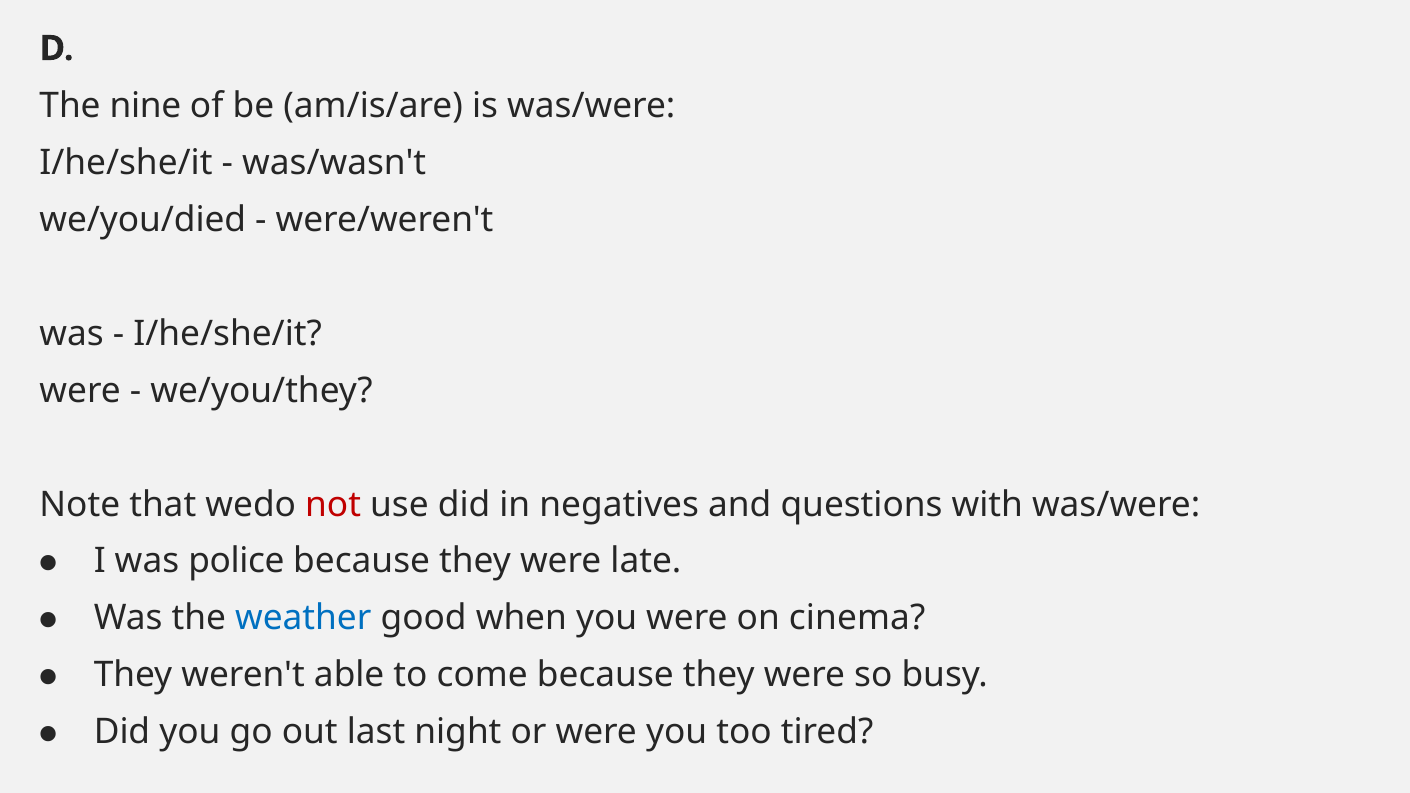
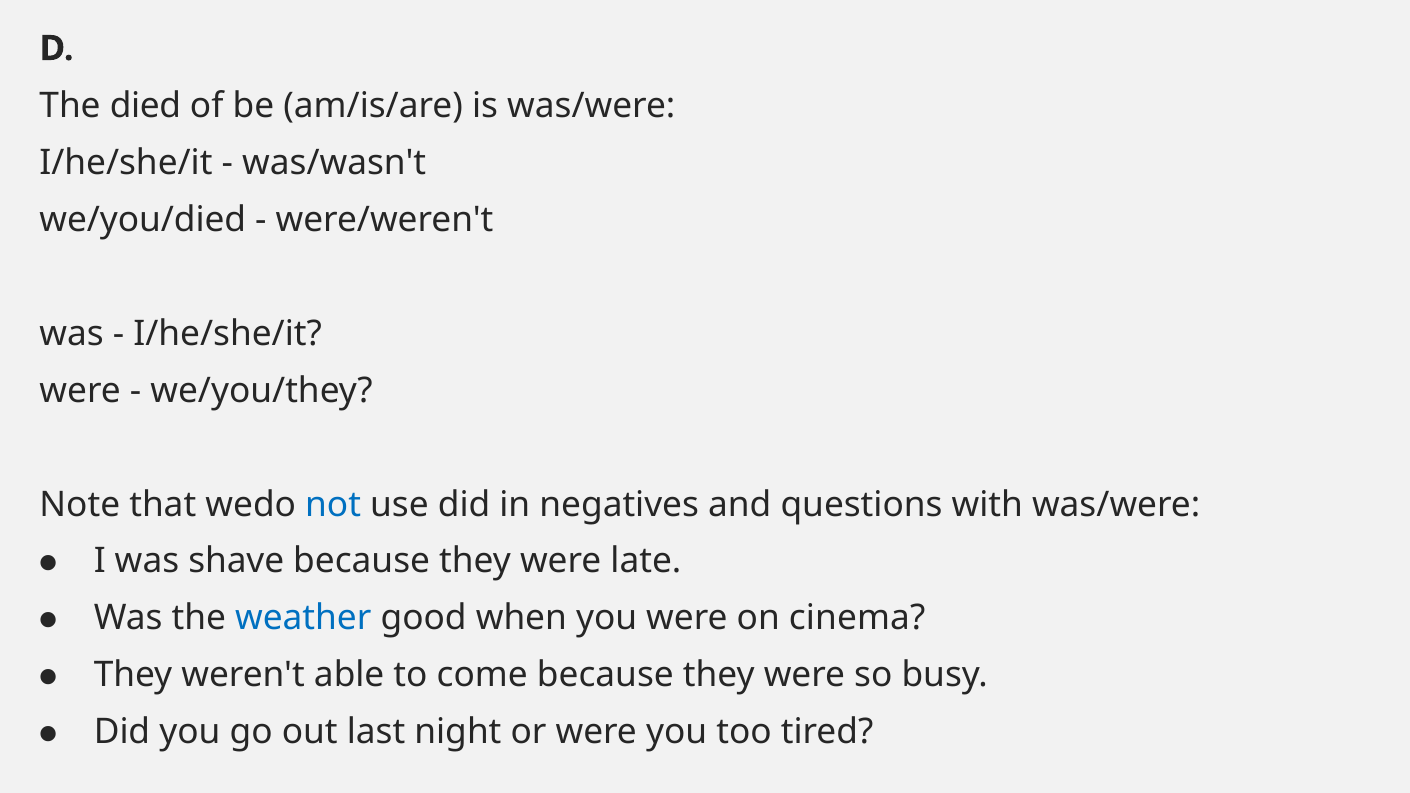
nine: nine -> died
not colour: red -> blue
police: police -> shave
